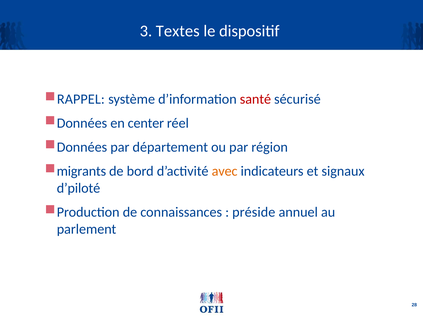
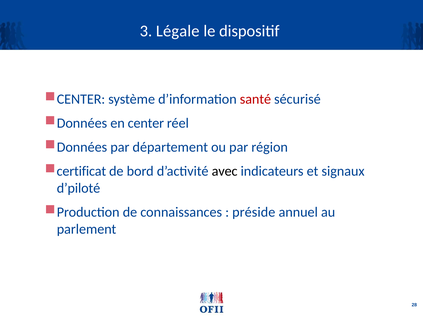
Textes: Textes -> Légale
RAPPEL at (81, 99): RAPPEL -> CENTER
migrants: migrants -> certificat
avec colour: orange -> black
